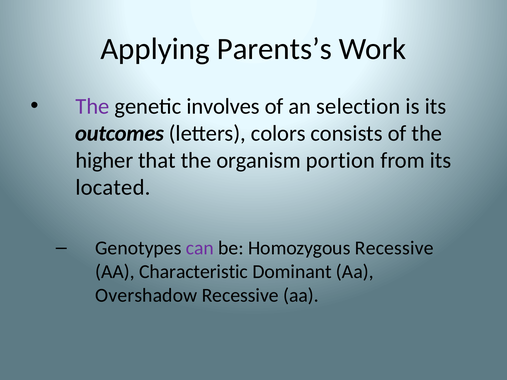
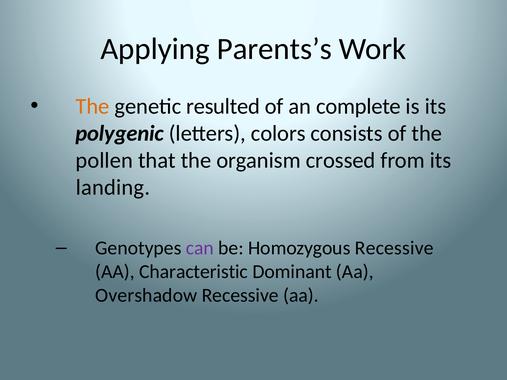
The at (92, 106) colour: purple -> orange
involves: involves -> resulted
selection: selection -> complete
outcomes: outcomes -> polygenic
higher: higher -> pollen
portion: portion -> crossed
located: located -> landing
